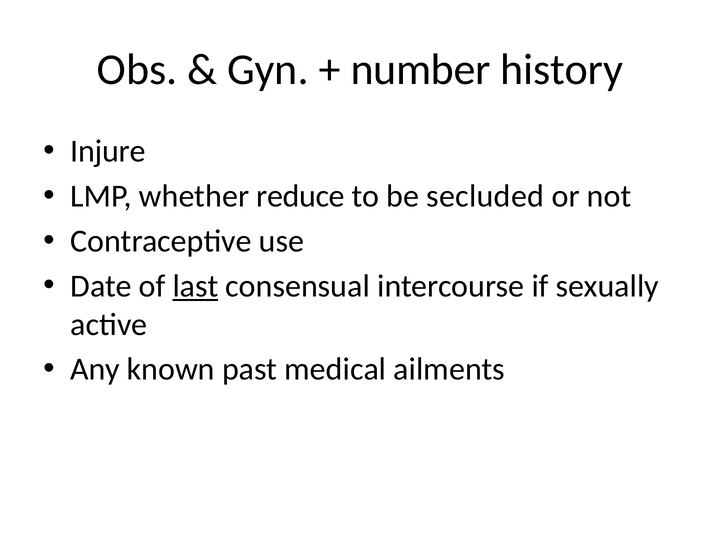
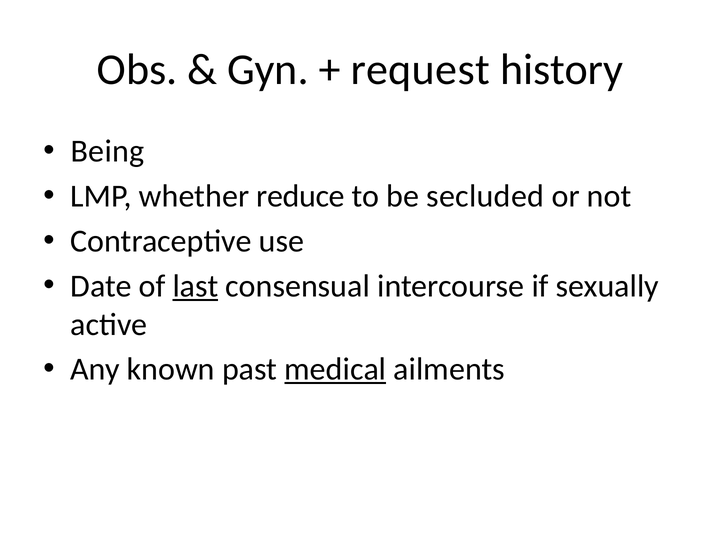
number: number -> request
Injure: Injure -> Being
medical underline: none -> present
